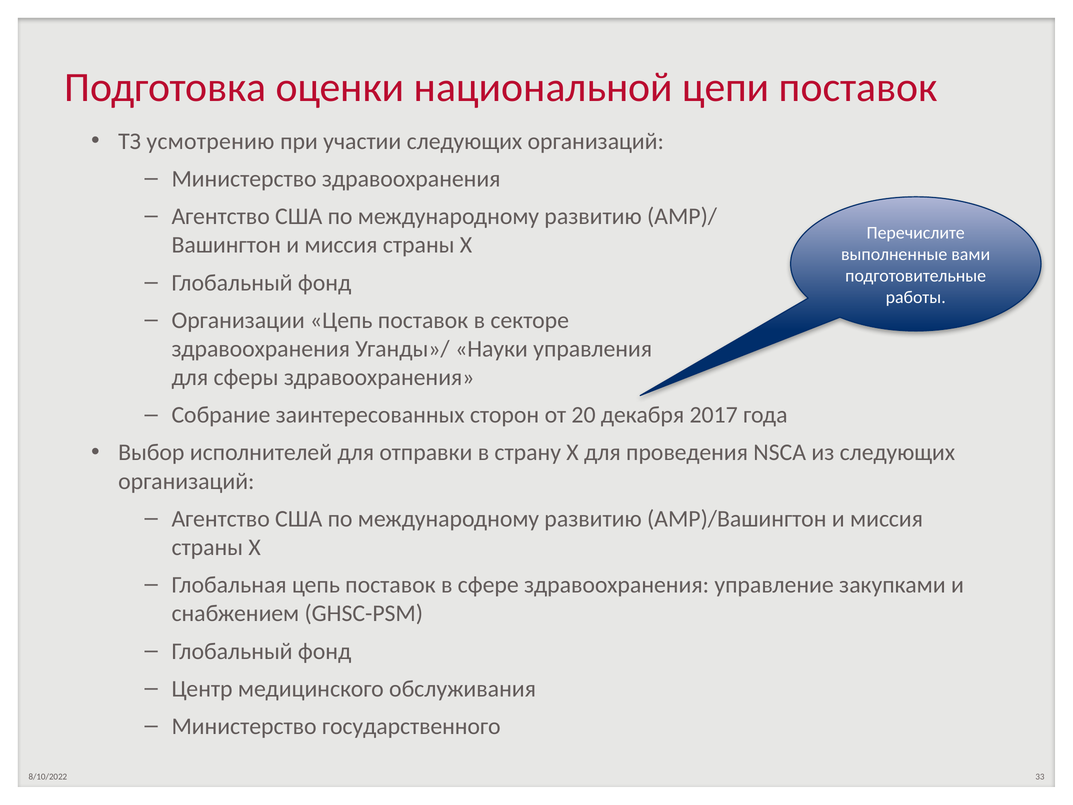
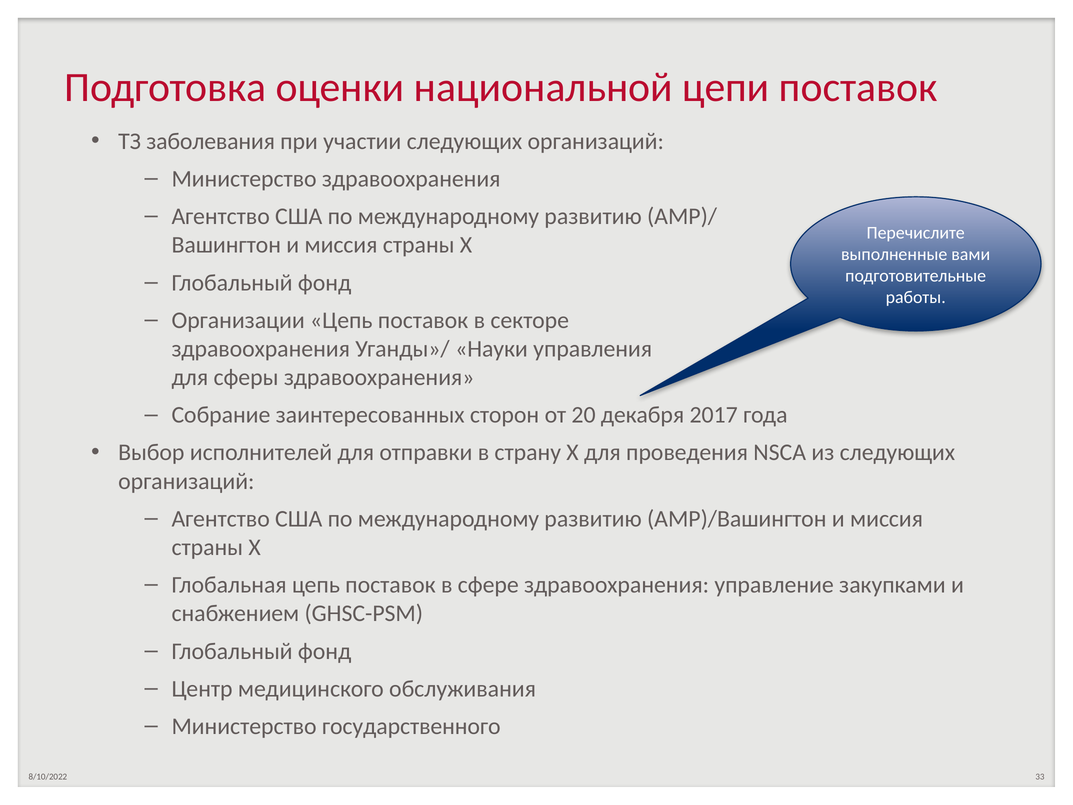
усмотрению: усмотрению -> заболевания
